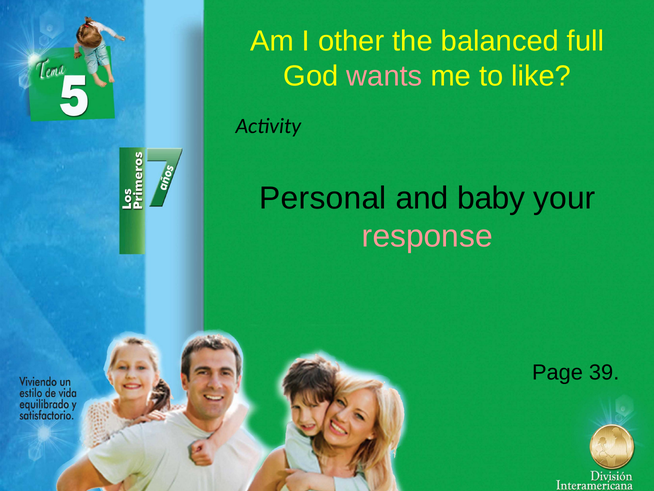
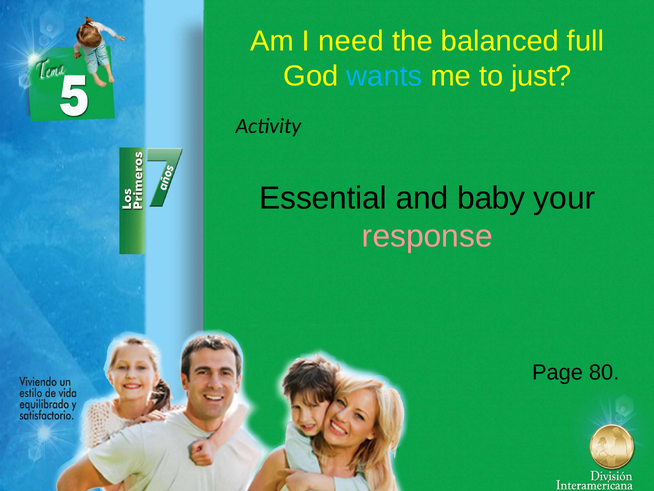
other: other -> need
wants colour: pink -> light blue
like: like -> just
Personal: Personal -> Essential
39: 39 -> 80
